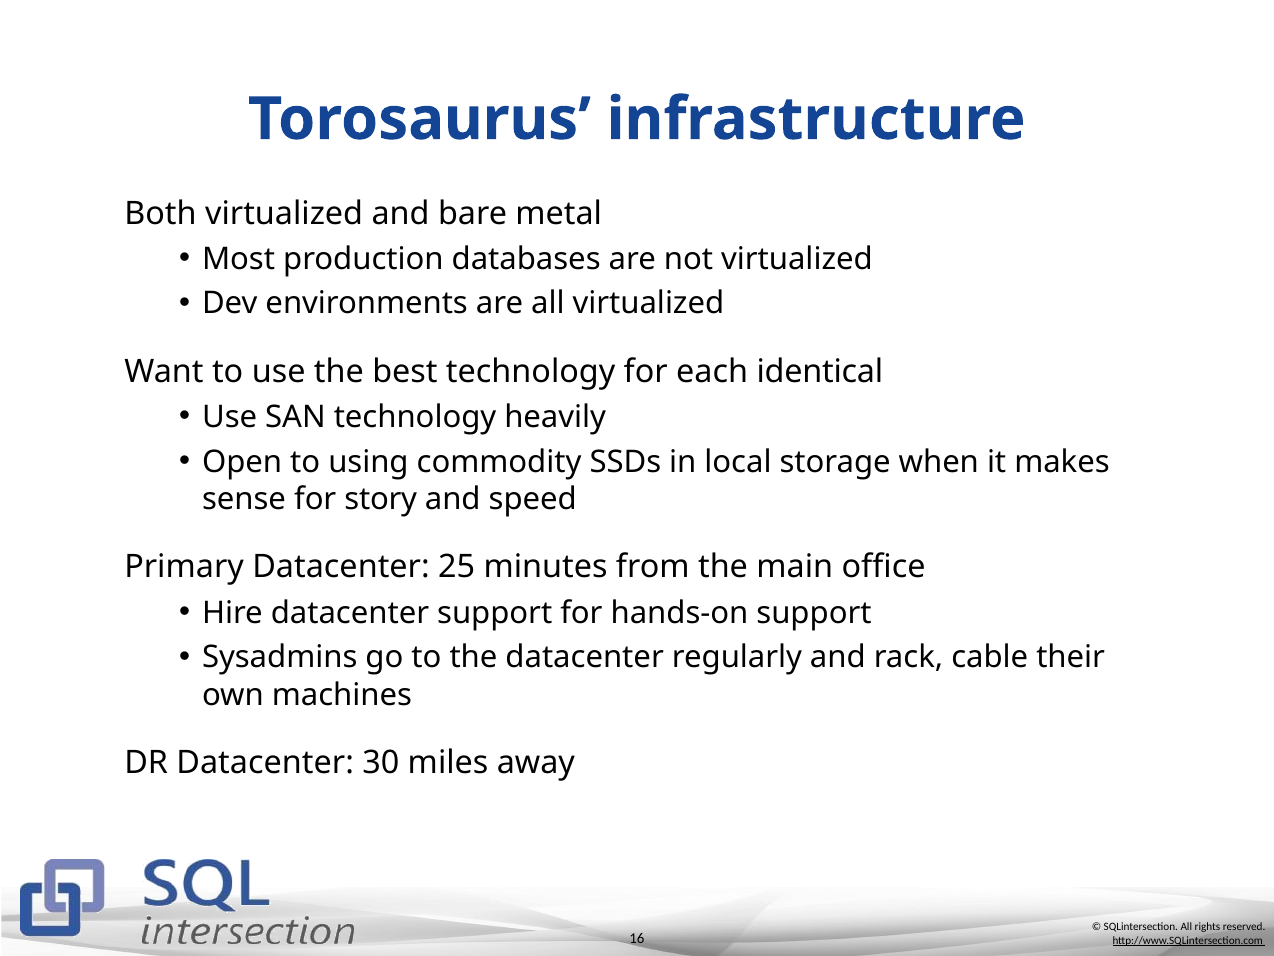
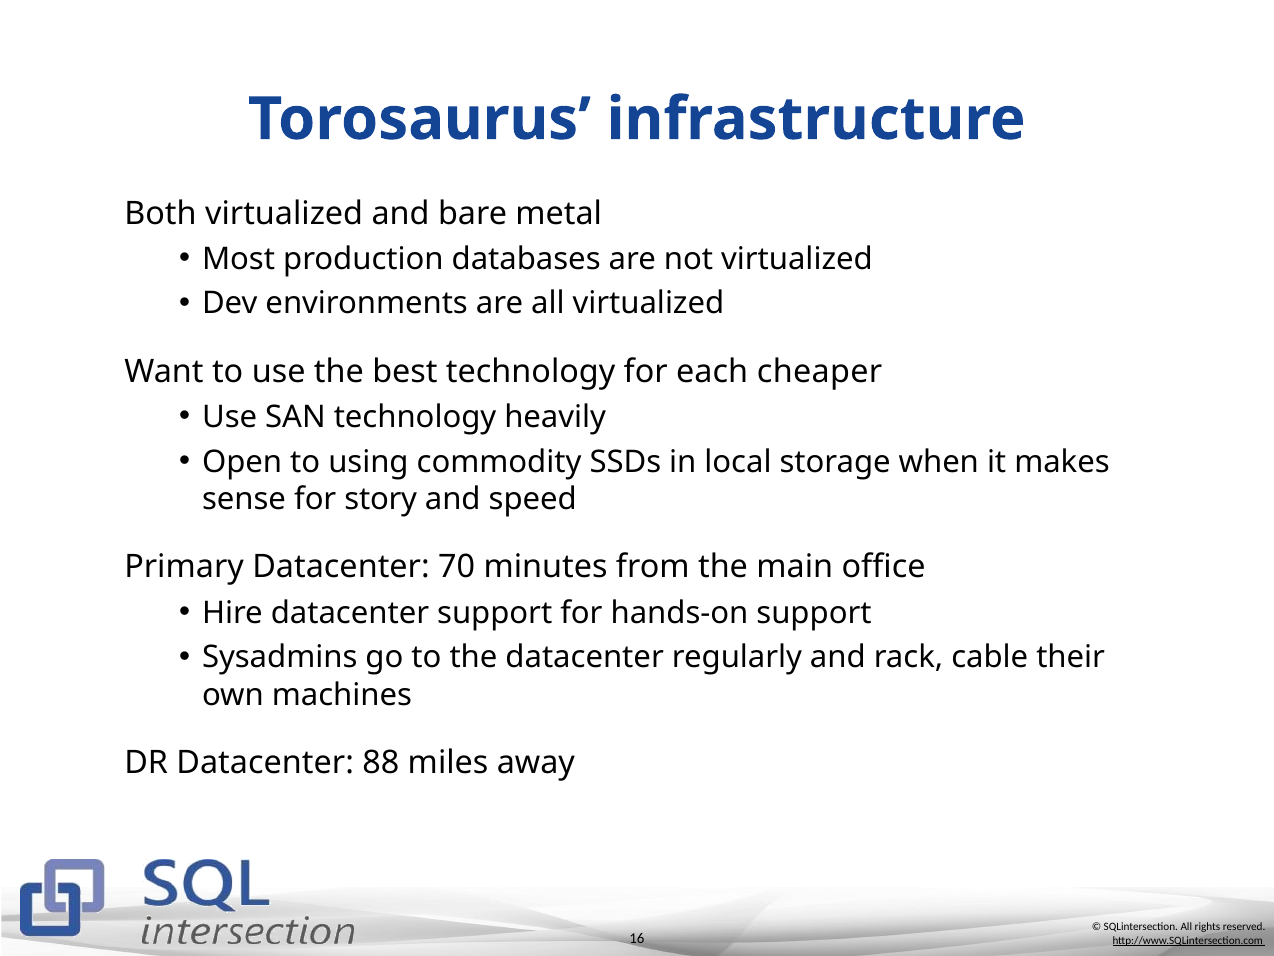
identical: identical -> cheaper
25: 25 -> 70
30: 30 -> 88
